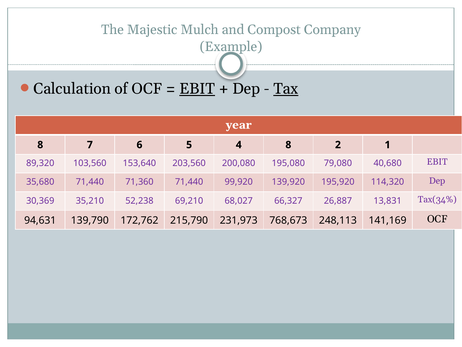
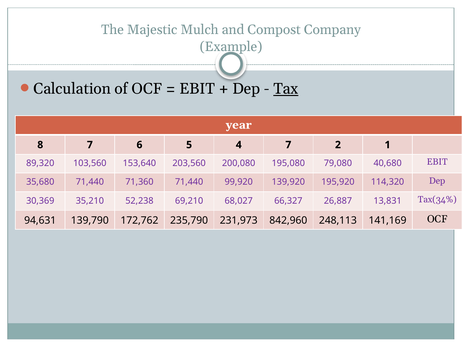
EBIT at (197, 89) underline: present -> none
4 8: 8 -> 7
215,790: 215,790 -> 235,790
768,673: 768,673 -> 842,960
